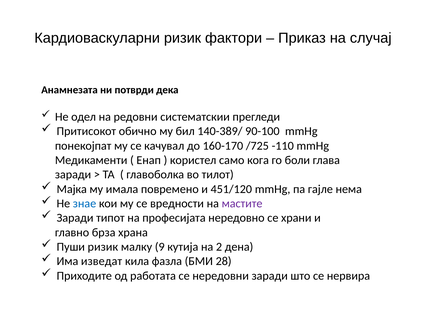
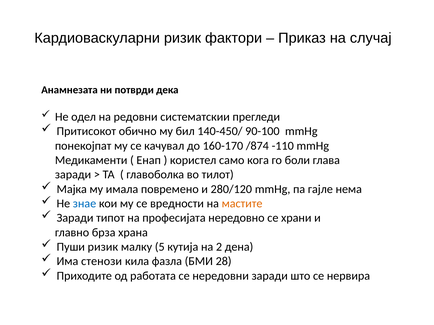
140-389/: 140-389/ -> 140-450/
/725: /725 -> /874
451/120: 451/120 -> 280/120
мастите colour: purple -> orange
9: 9 -> 5
изведат: изведат -> стенози
